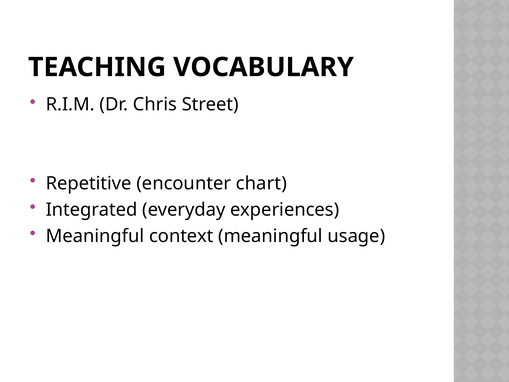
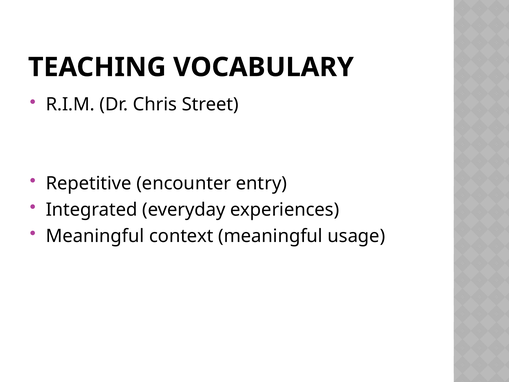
chart: chart -> entry
